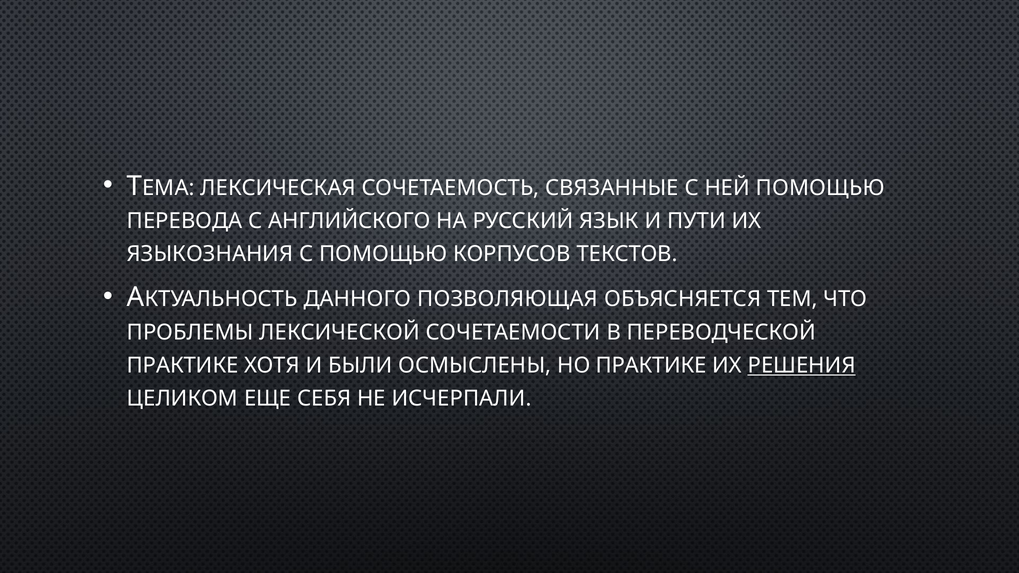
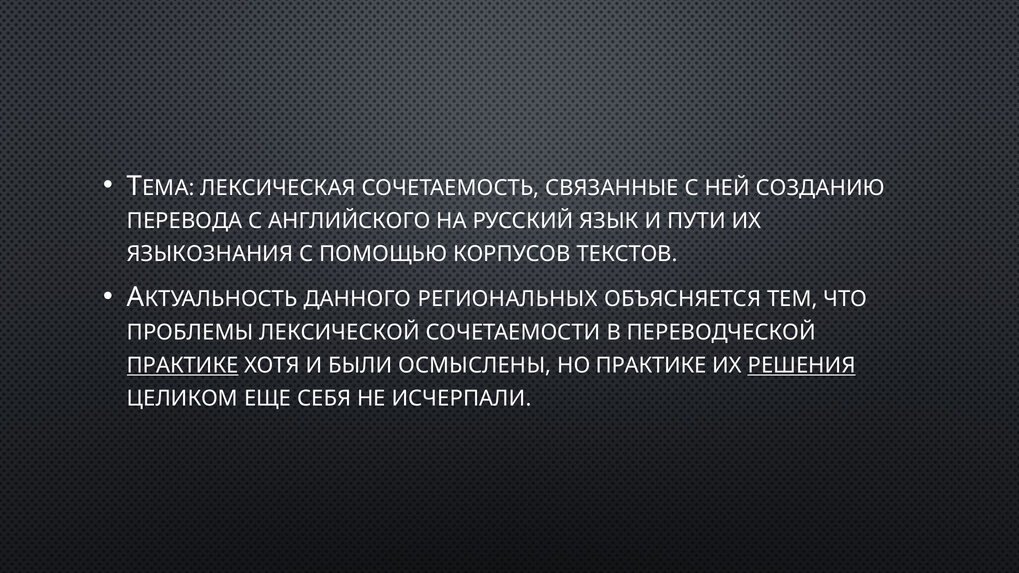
ПОМОЩЬЮ at (820, 188): ПОМОЩЬЮ -> СОЗДАНИЮ
ПОЗВОЛЯЮЩАЯ: ПОЗВОЛЯЮЩАЯ -> РЕГИОНАЛЬНЫХ
ПРАКТИКЕ at (183, 366) underline: none -> present
